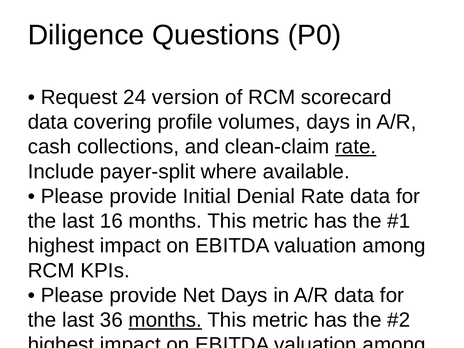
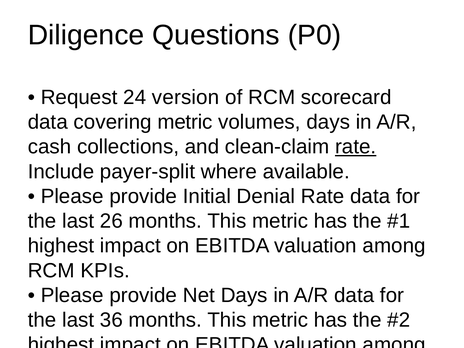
covering profile: profile -> metric
16: 16 -> 26
months at (165, 320) underline: present -> none
